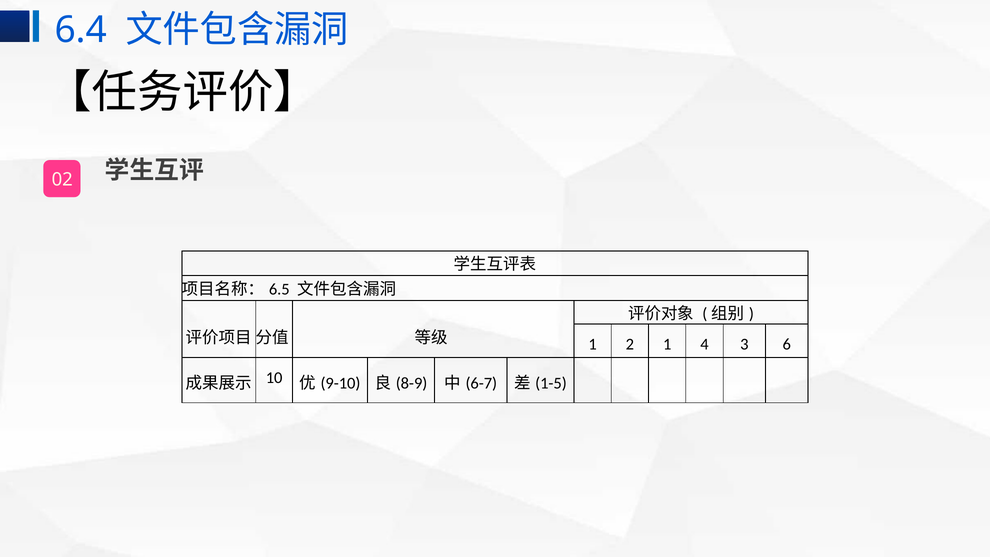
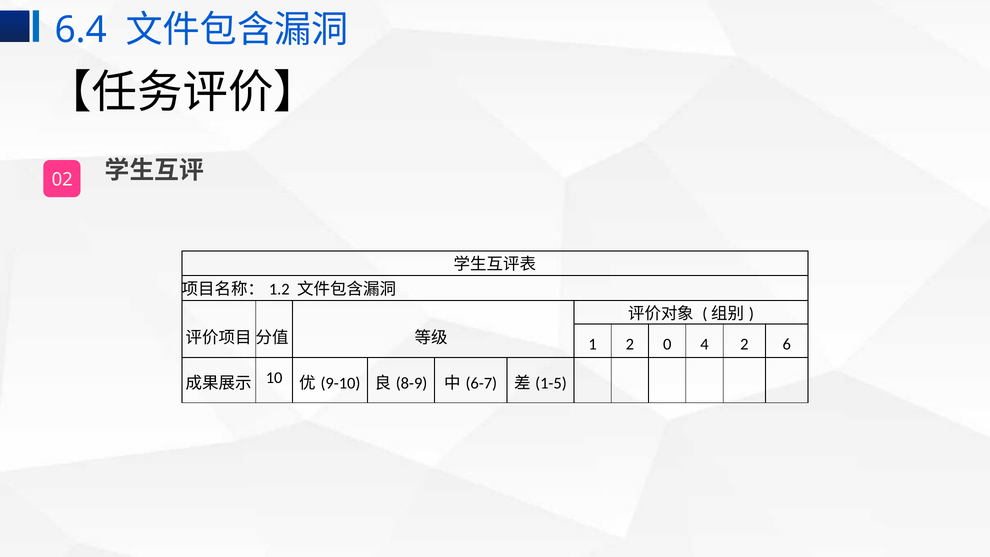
6.5: 6.5 -> 1.2
2 1: 1 -> 0
4 3: 3 -> 2
